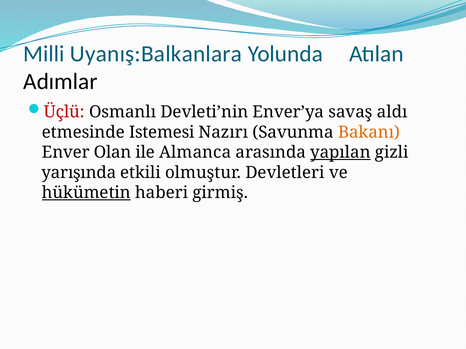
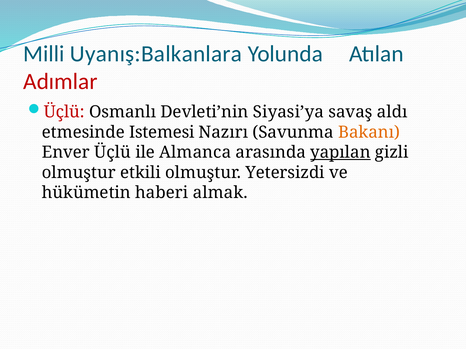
Adımlar colour: black -> red
Enver’ya: Enver’ya -> Siyasi’ya
Enver Olan: Olan -> Üçlü
yarışında at (79, 173): yarışında -> olmuştur
Devletleri: Devletleri -> Yetersizdi
hükümetin underline: present -> none
girmiş: girmiş -> almak
